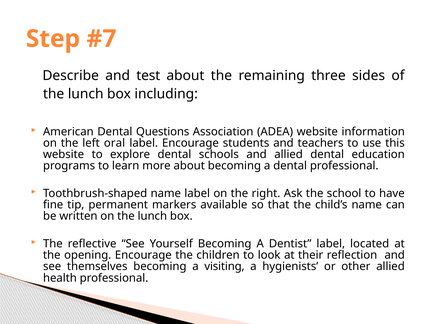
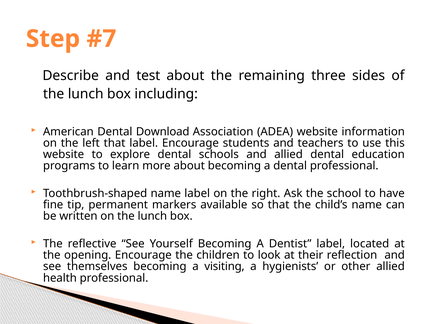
Questions: Questions -> Download
left oral: oral -> that
